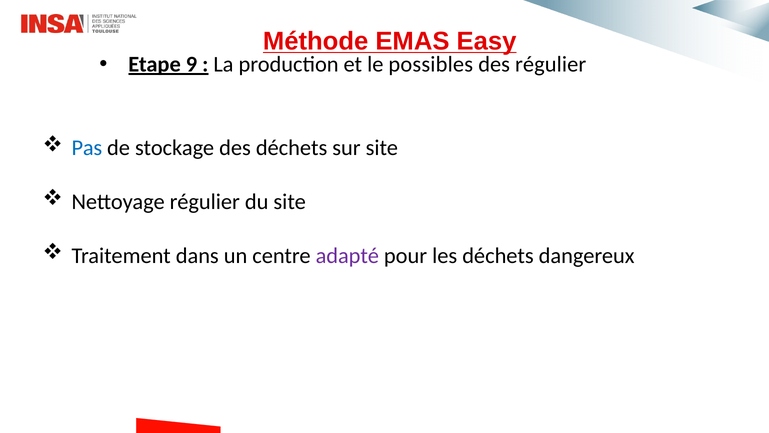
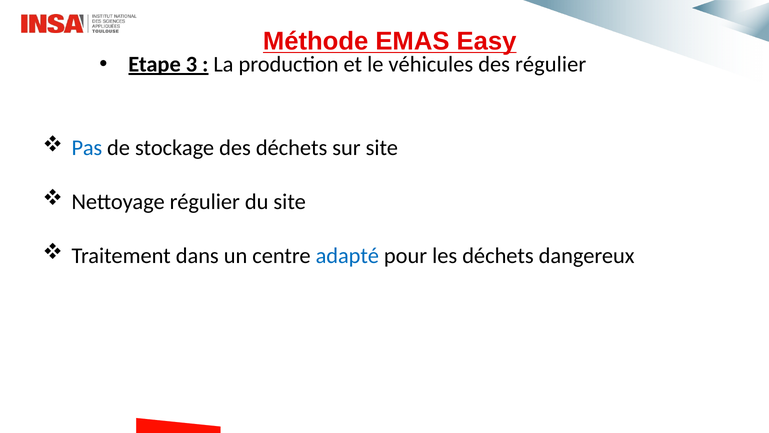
9: 9 -> 3
possibles: possibles -> véhicules
adapté colour: purple -> blue
